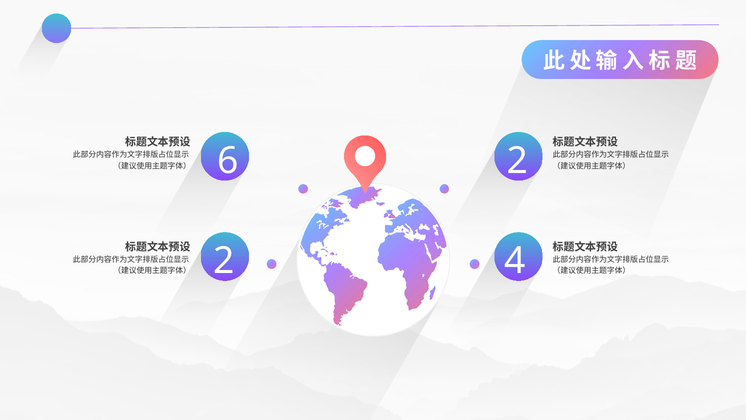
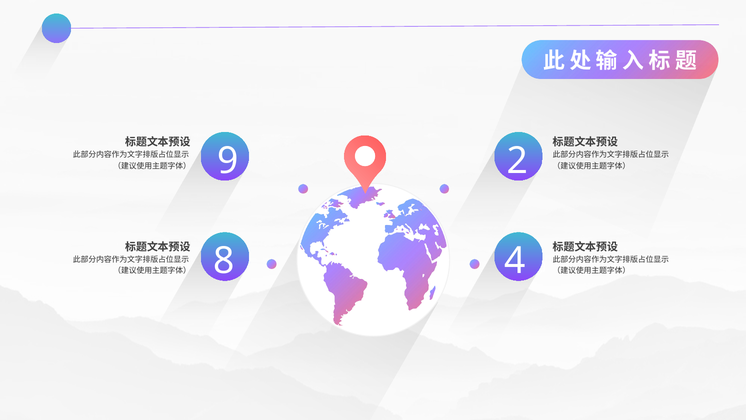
6: 6 -> 9
2 at (224, 261): 2 -> 8
